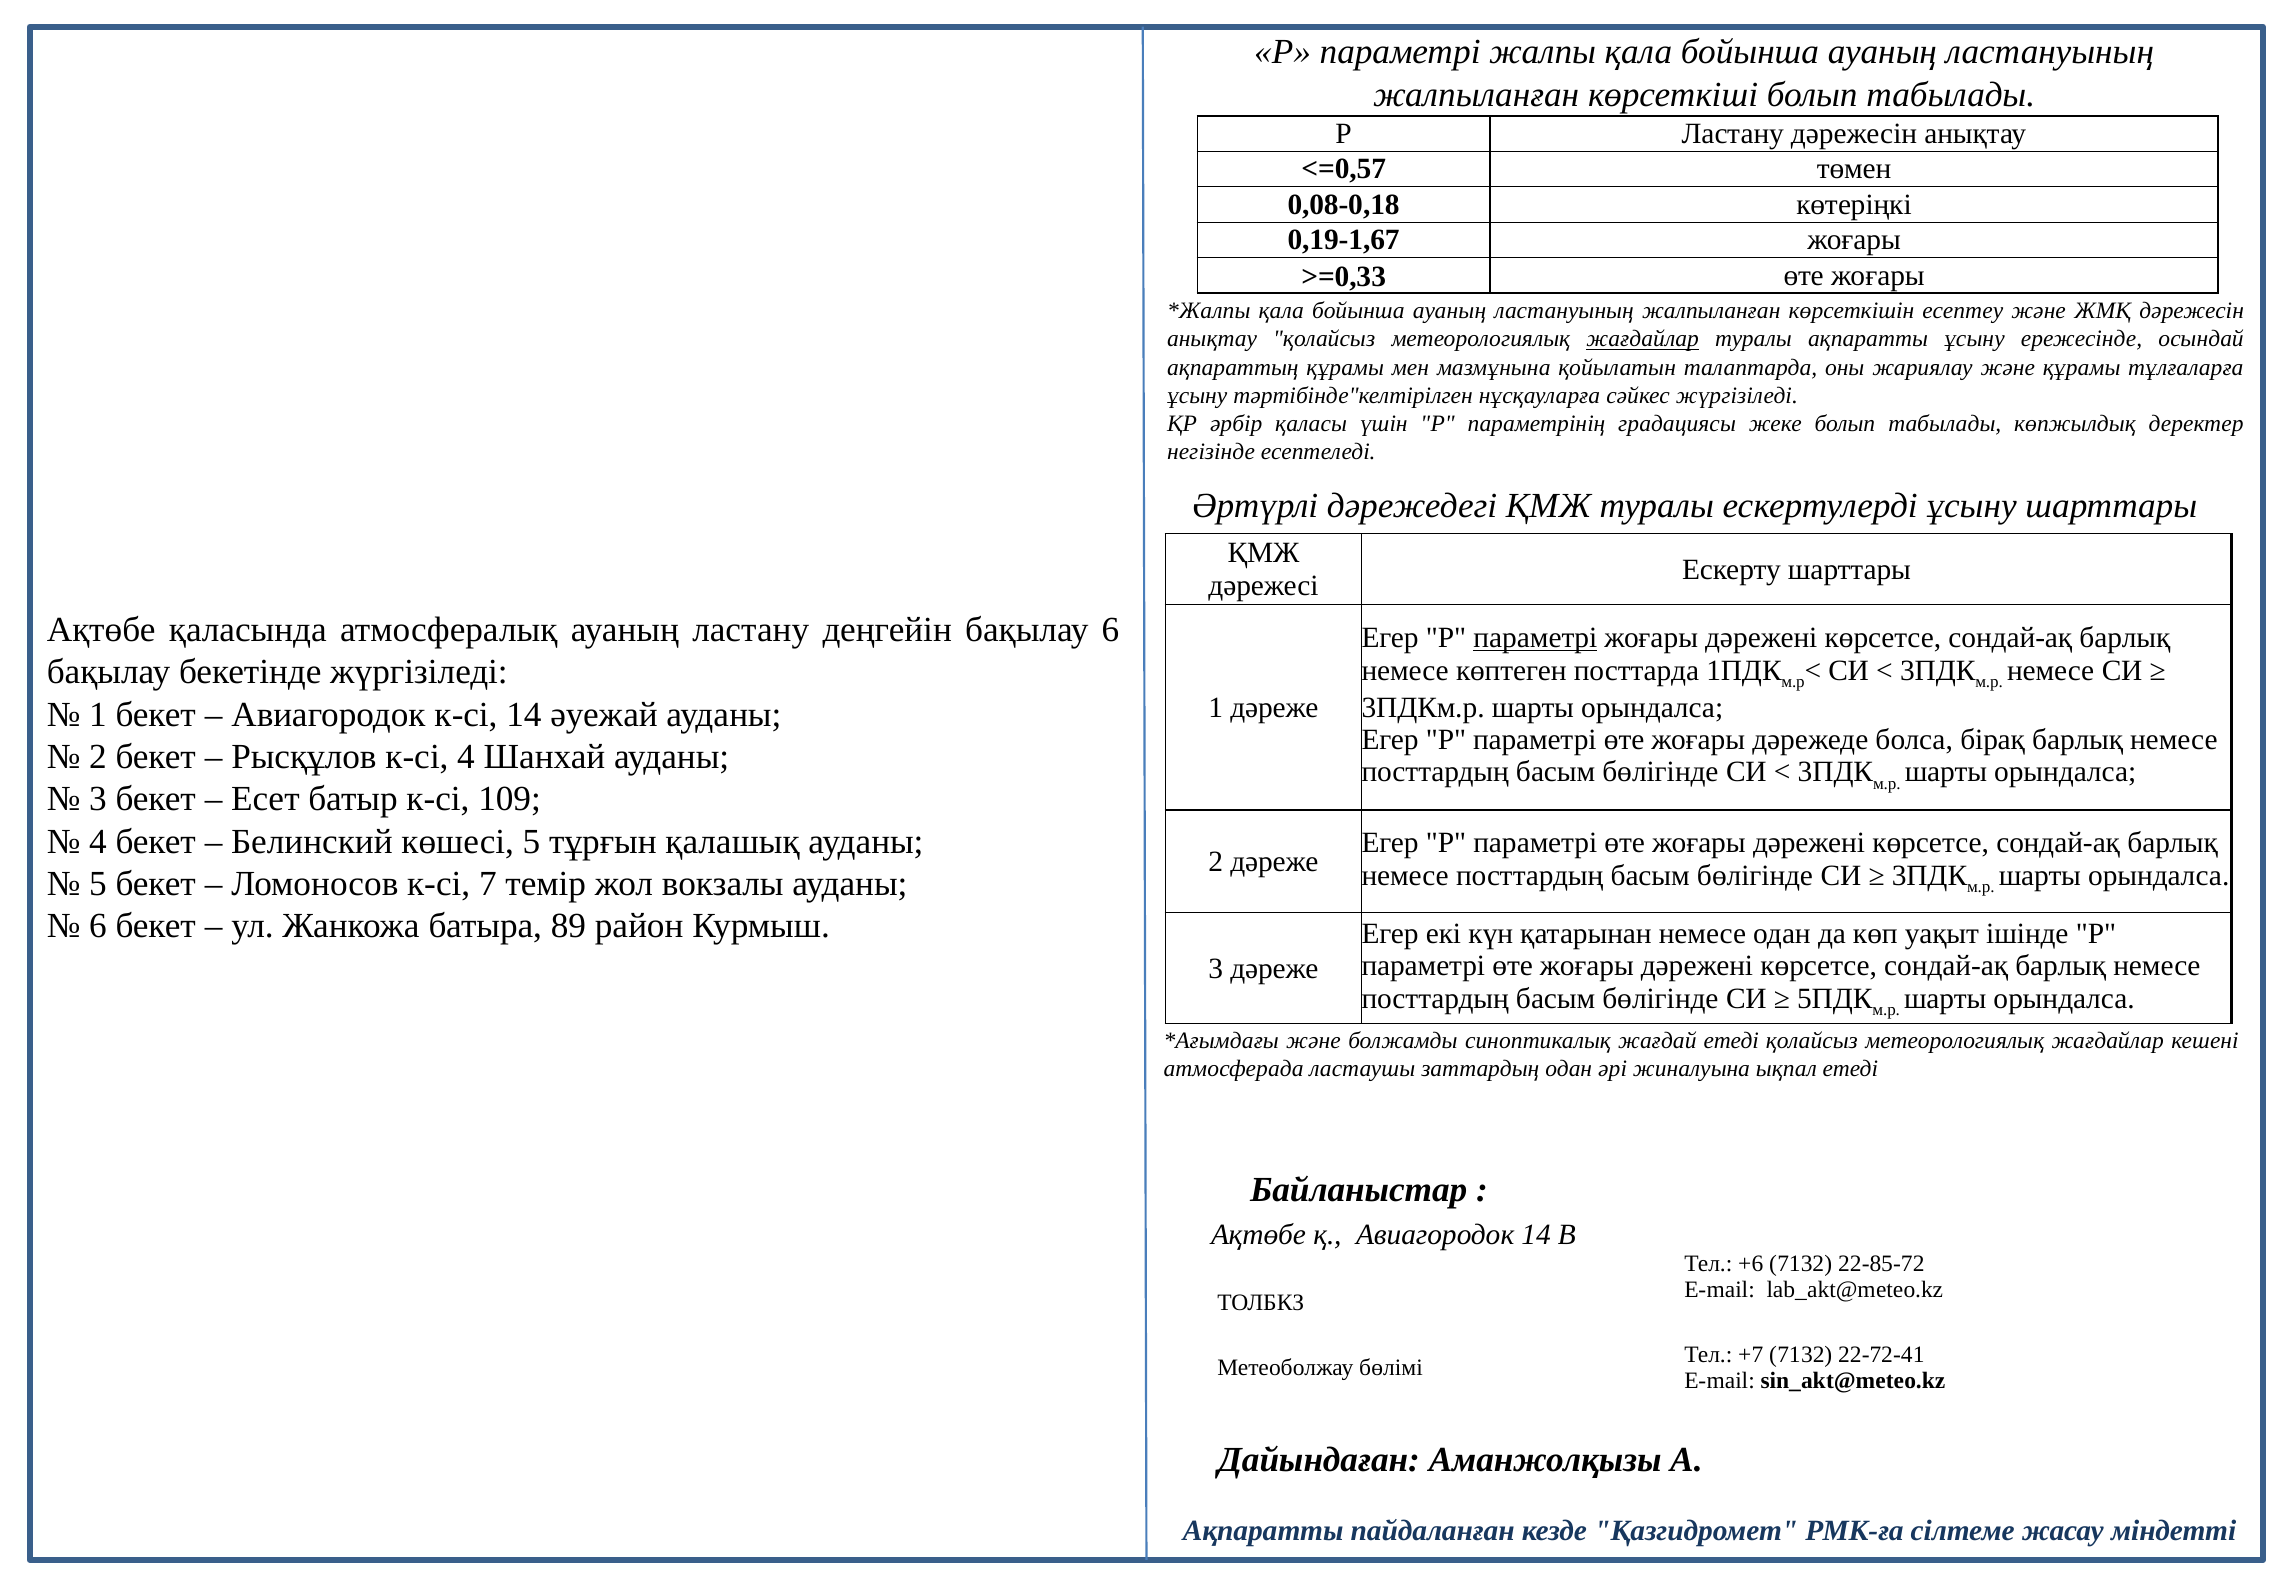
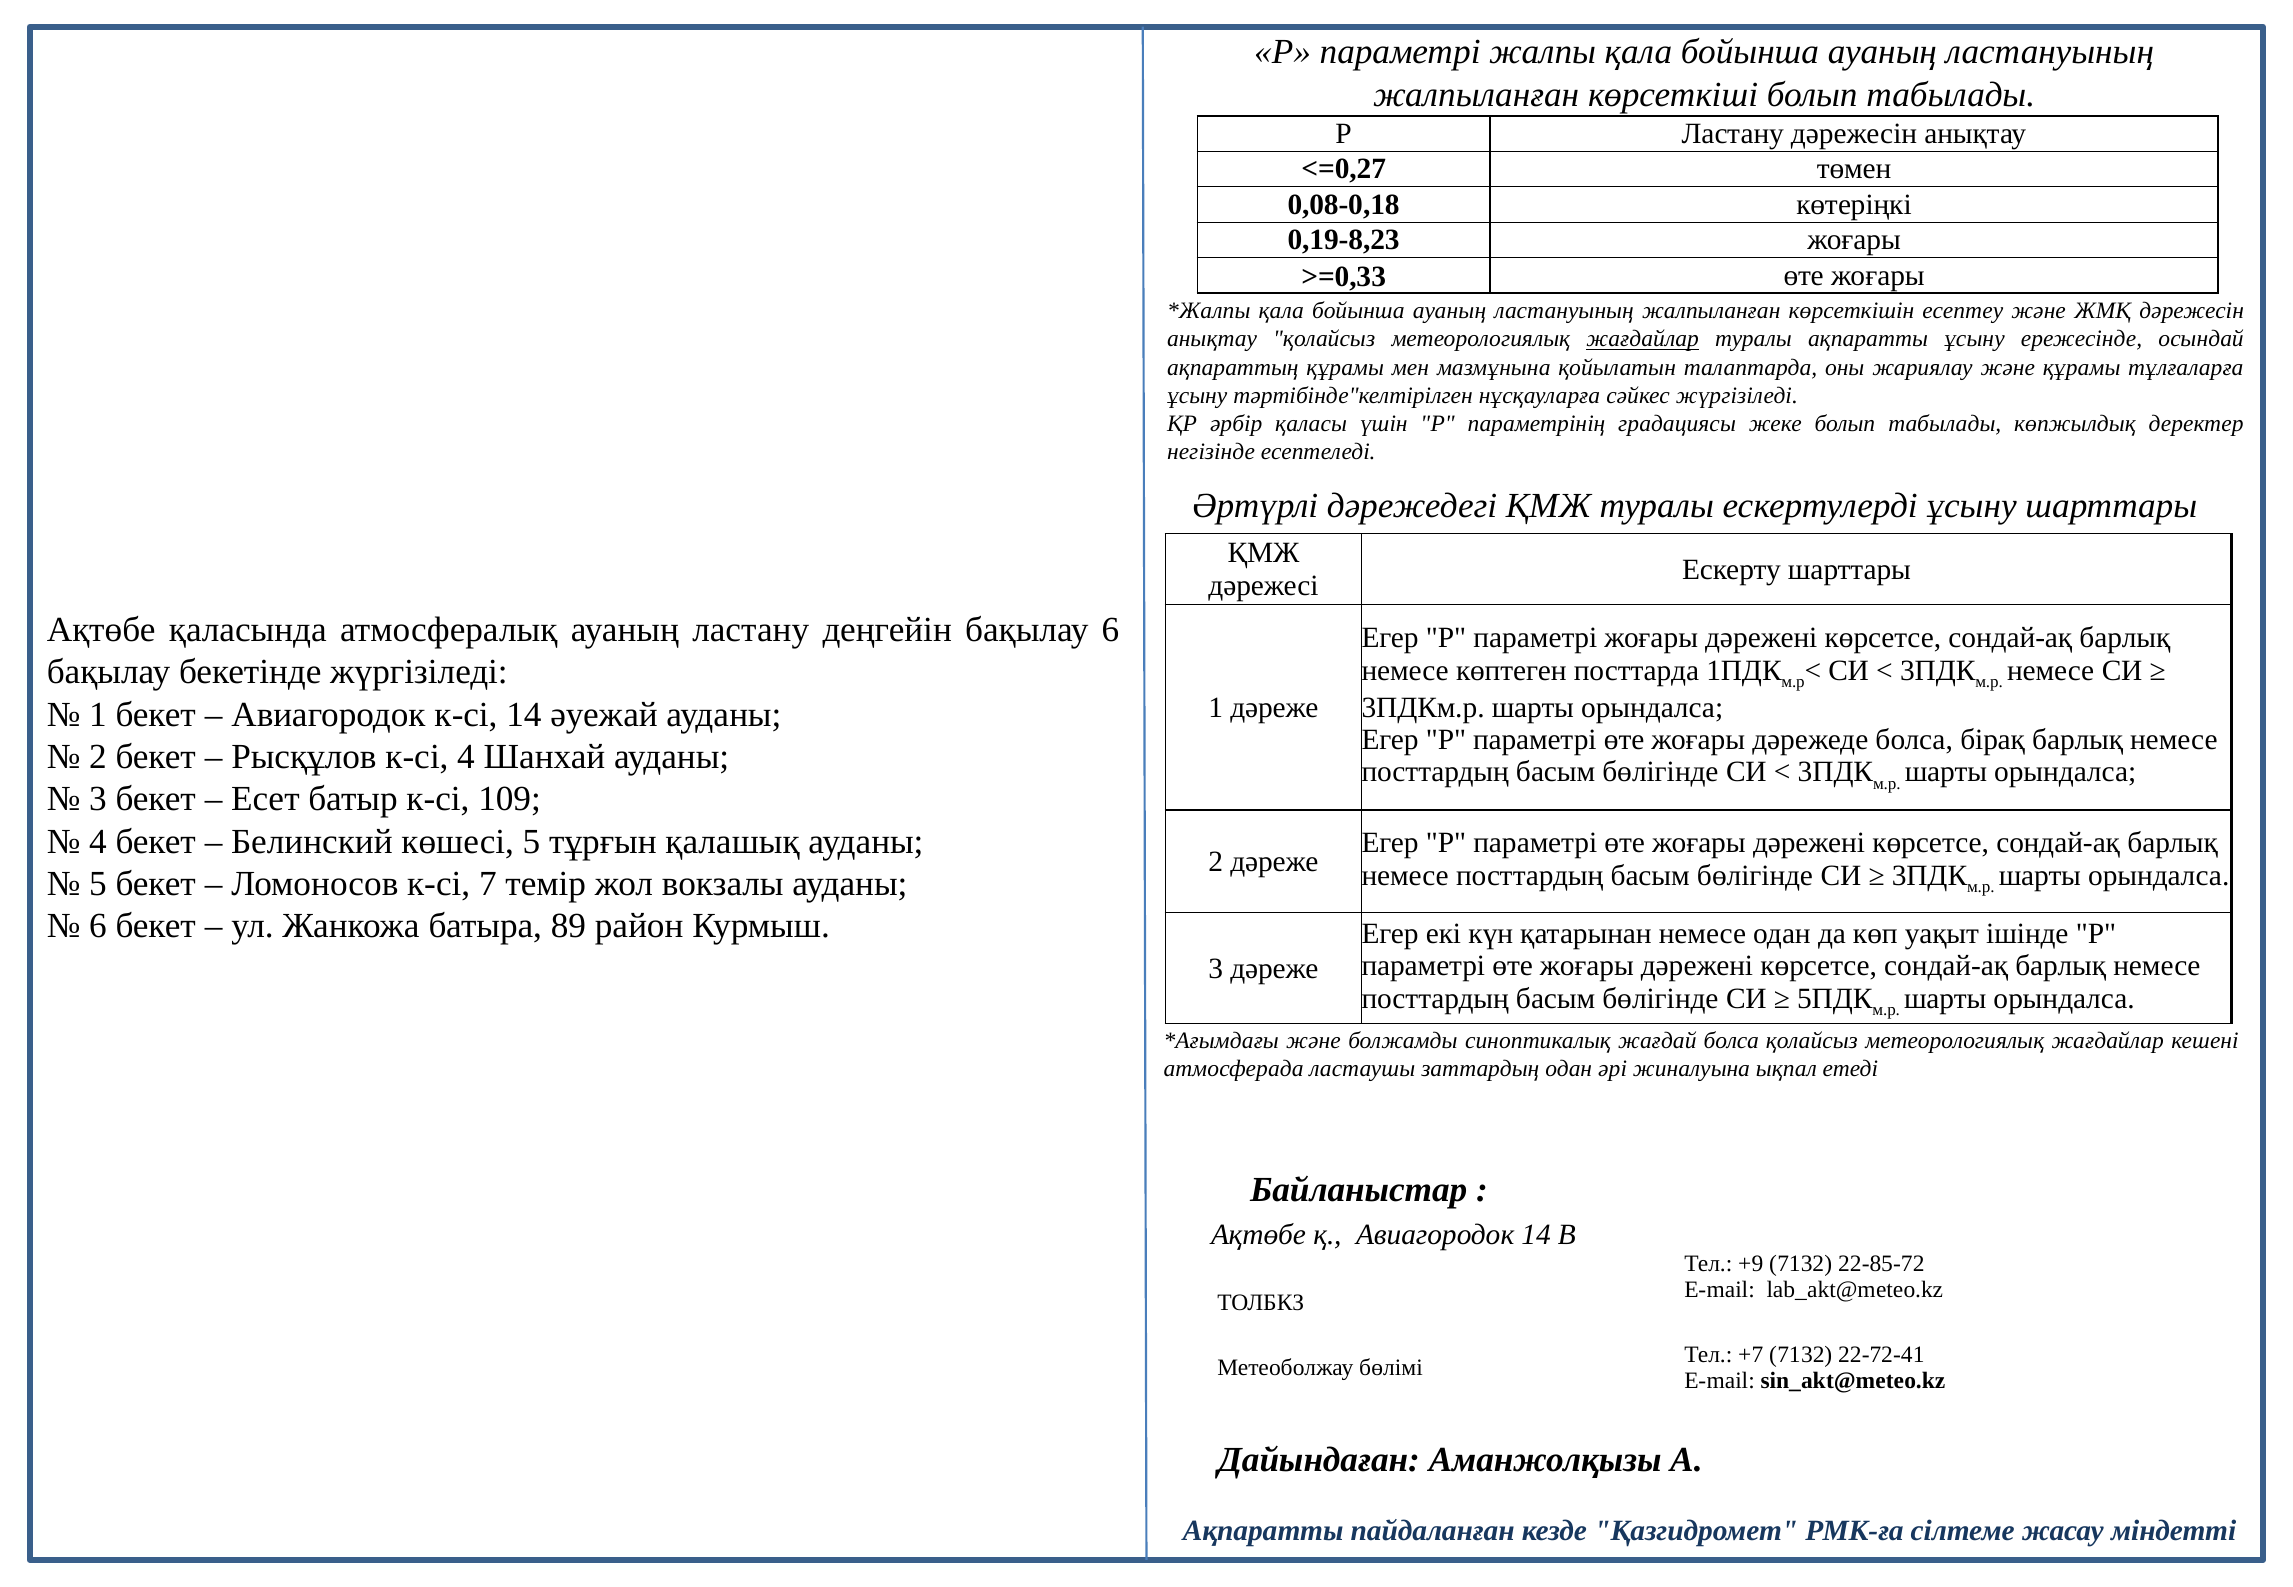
<=0,57: <=0,57 -> <=0,27
0,19-1,67: 0,19-1,67 -> 0,19-8,23
параметрі at (1535, 638) underline: present -> none
жағдай етеді: етеді -> болса
+6: +6 -> +9
